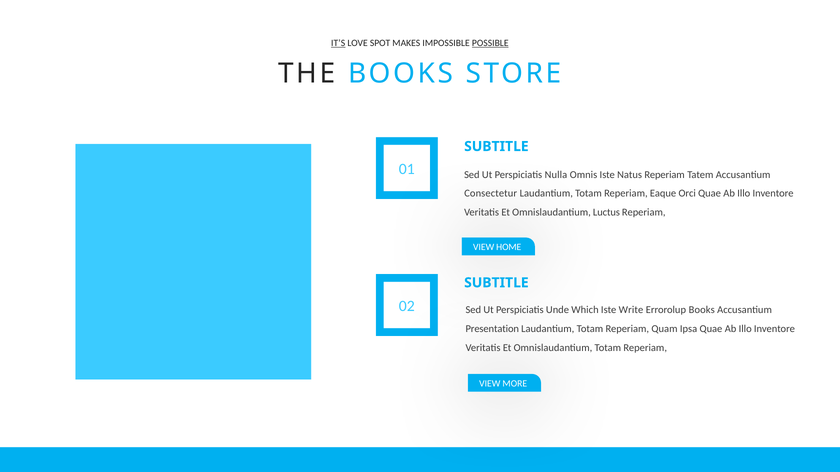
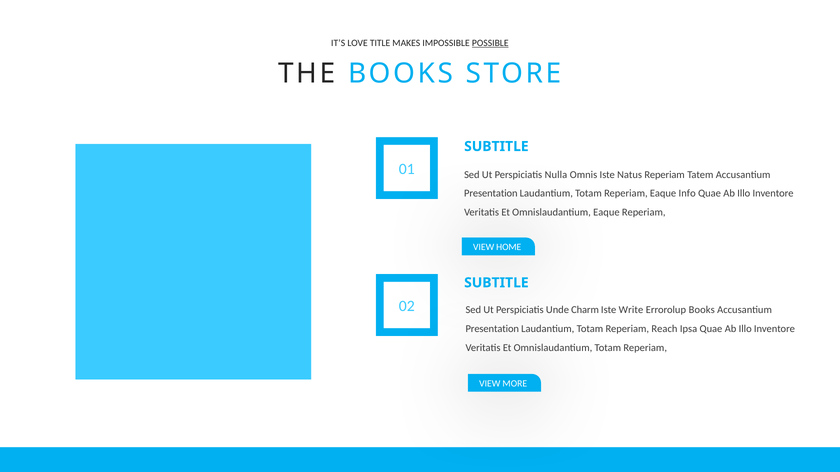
IT’S underline: present -> none
SPOT: SPOT -> TITLE
Consectetur at (491, 194): Consectetur -> Presentation
Orci: Orci -> Info
Omnislaudantium Luctus: Luctus -> Eaque
Which: Which -> Charm
Quam: Quam -> Reach
